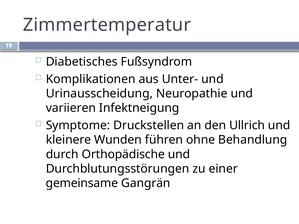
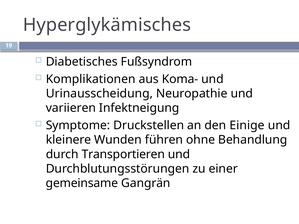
Zimmertemperatur: Zimmertemperatur -> Hyperglykämisches
Unter-: Unter- -> Koma-
Ullrich: Ullrich -> Einige
Orthopädische: Orthopädische -> Transportieren
